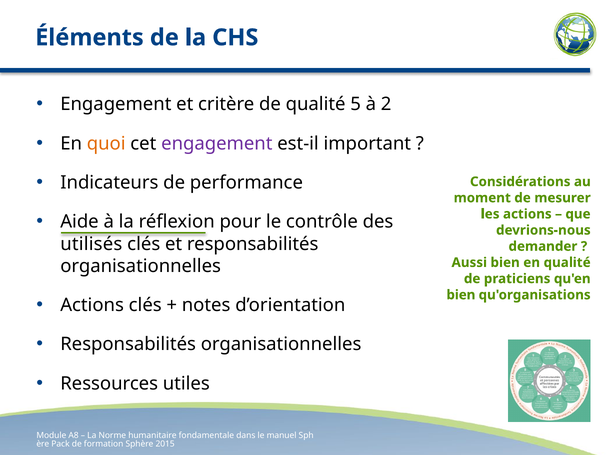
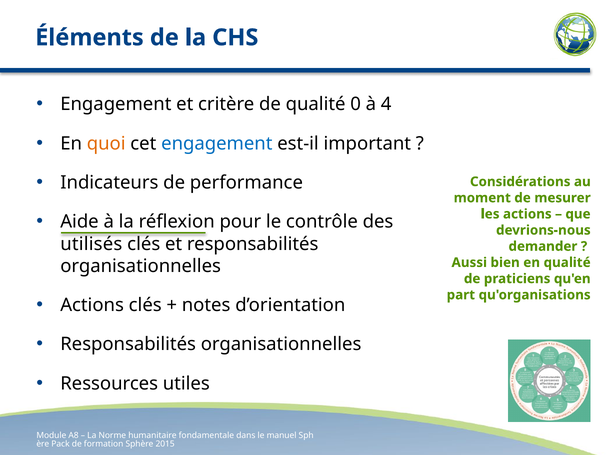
5: 5 -> 0
2: 2 -> 4
engagement at (217, 144) colour: purple -> blue
bien at (461, 295): bien -> part
